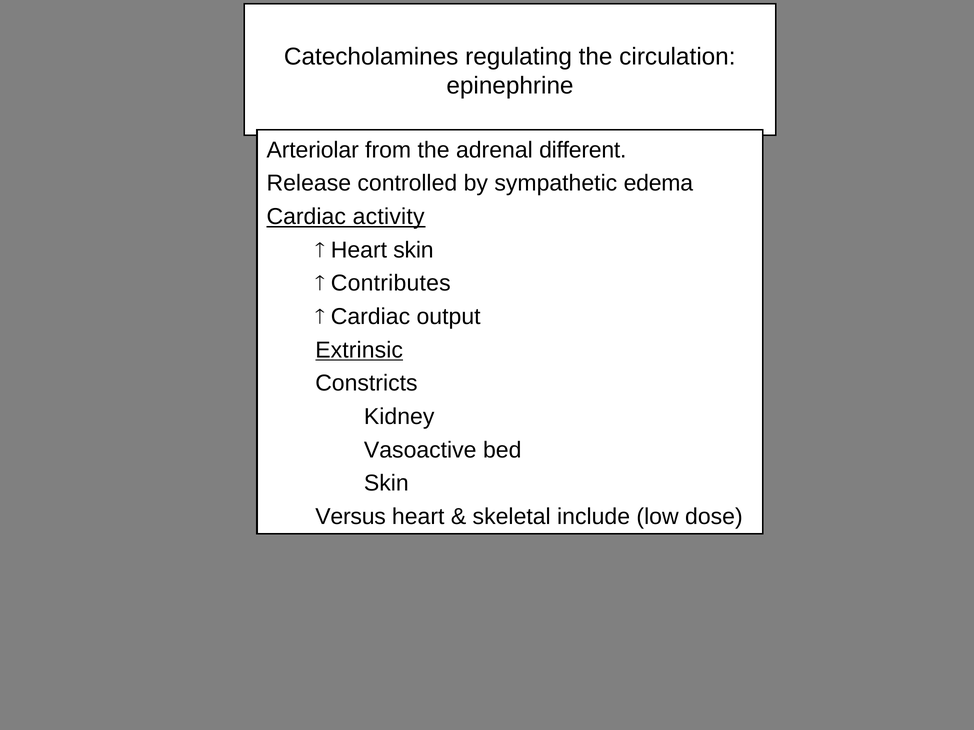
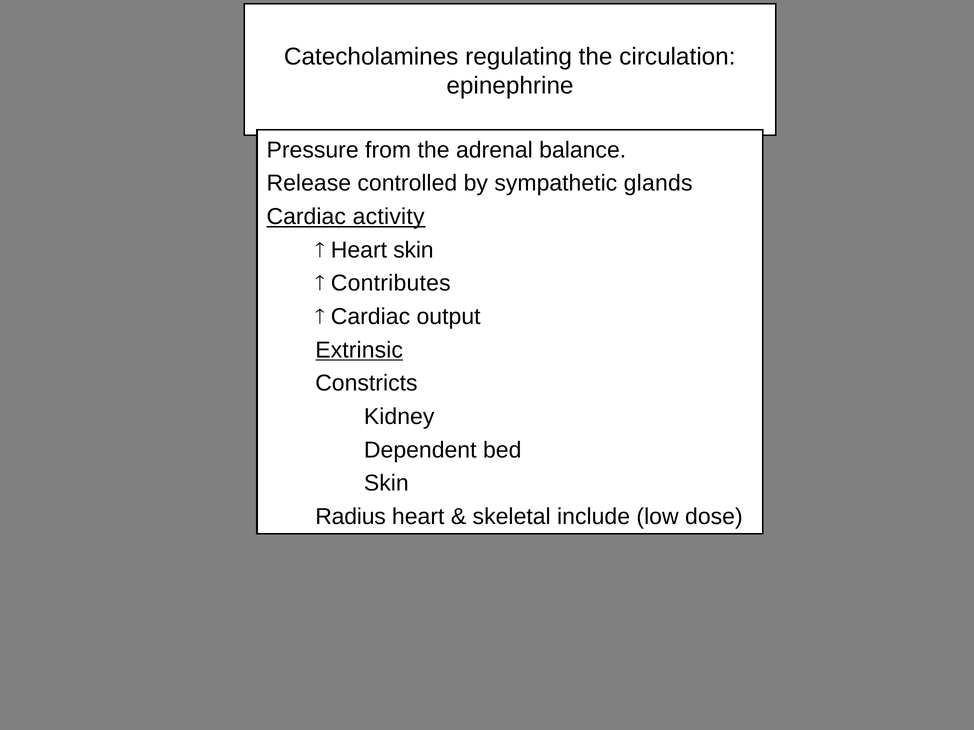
Arteriolar: Arteriolar -> Pressure
different: different -> balance
edema: edema -> glands
Vasoactive: Vasoactive -> Dependent
Versus: Versus -> Radius
